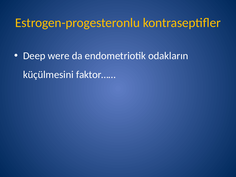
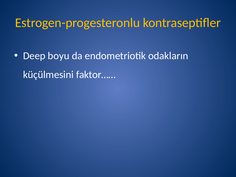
were: were -> boyu
